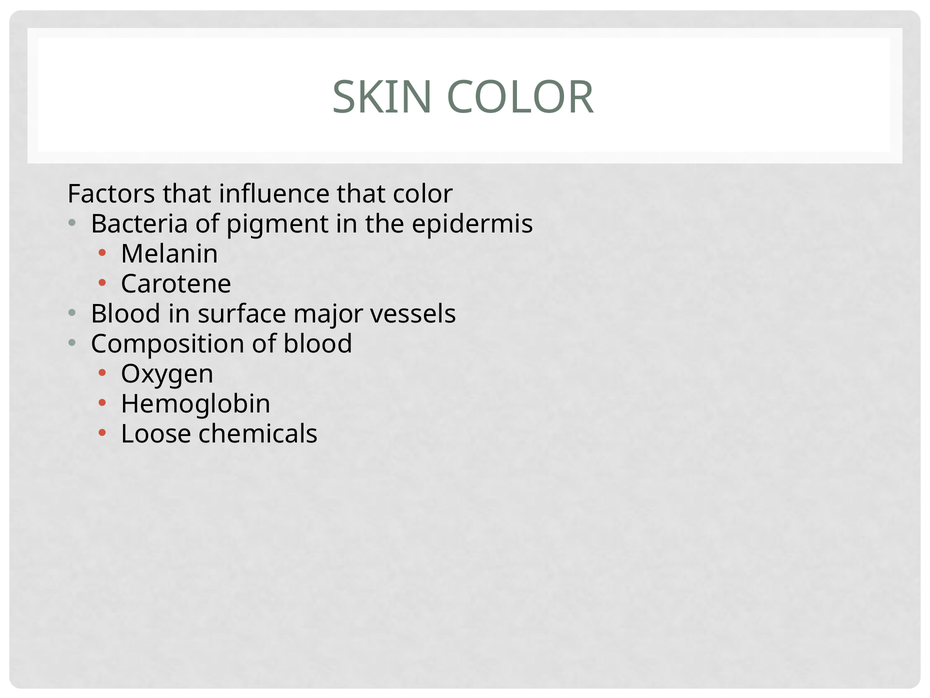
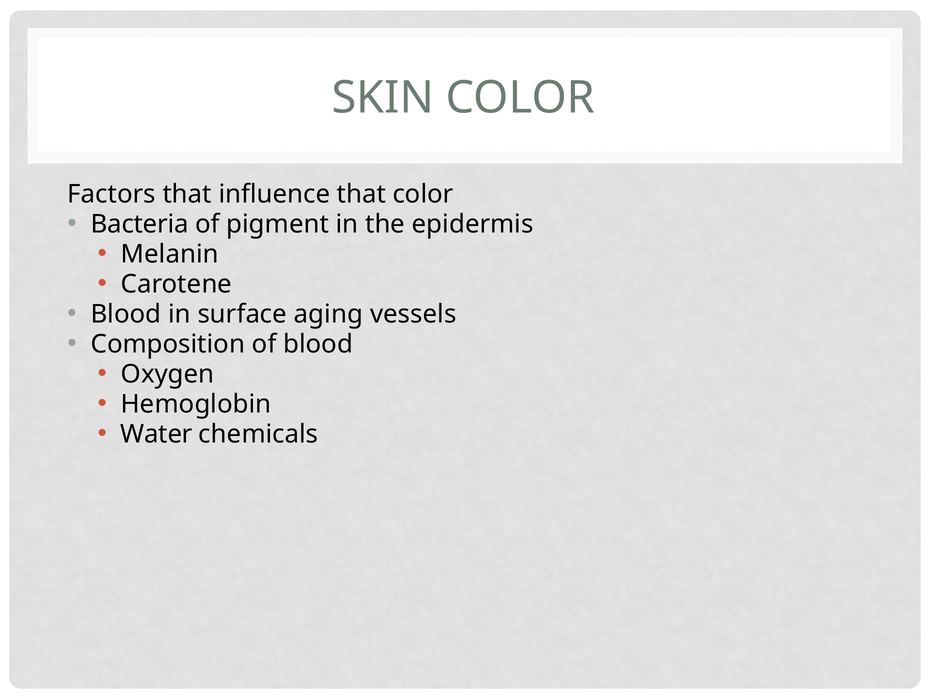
major: major -> aging
Loose: Loose -> Water
